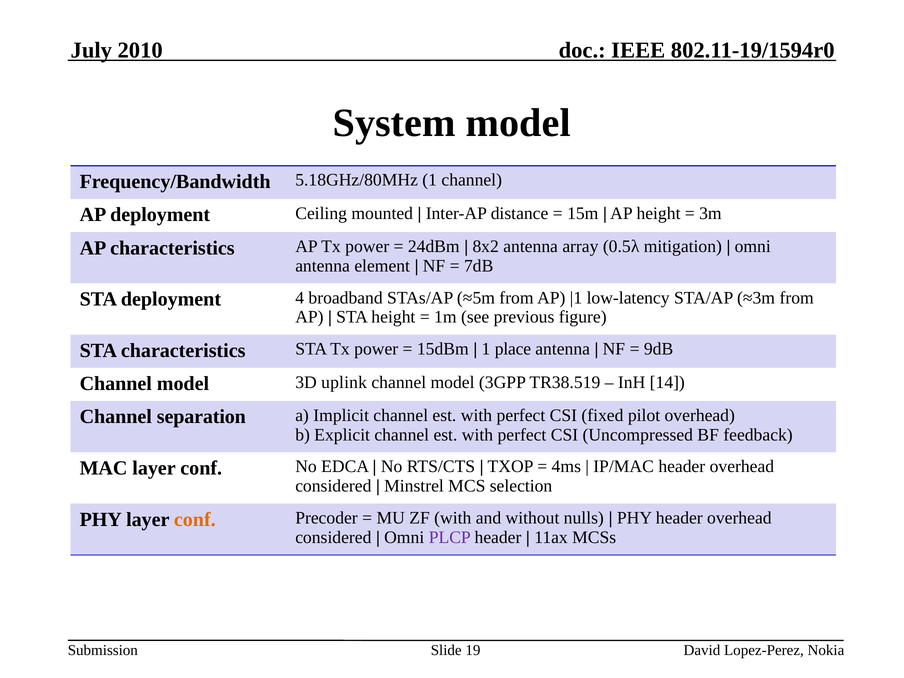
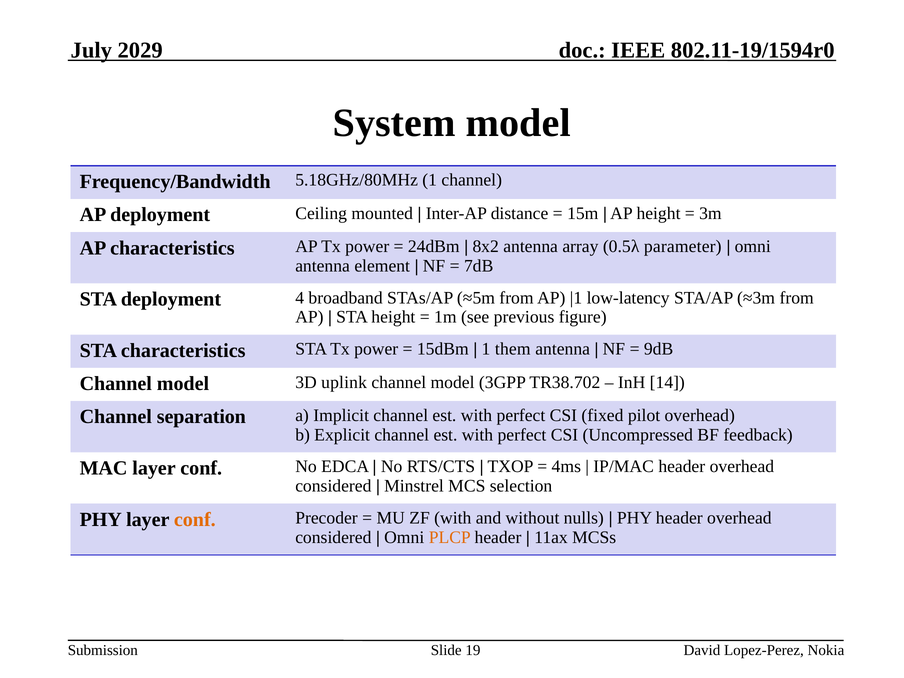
2010: 2010 -> 2029
mitigation: mitigation -> parameter
place: place -> them
TR38.519: TR38.519 -> TR38.702
PLCP colour: purple -> orange
